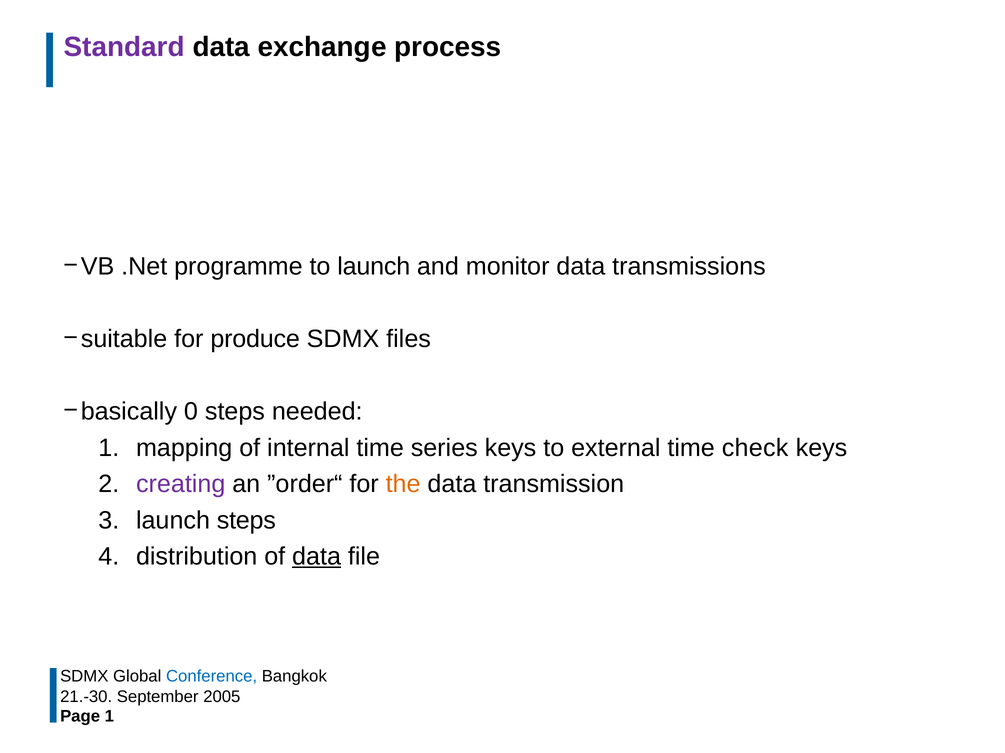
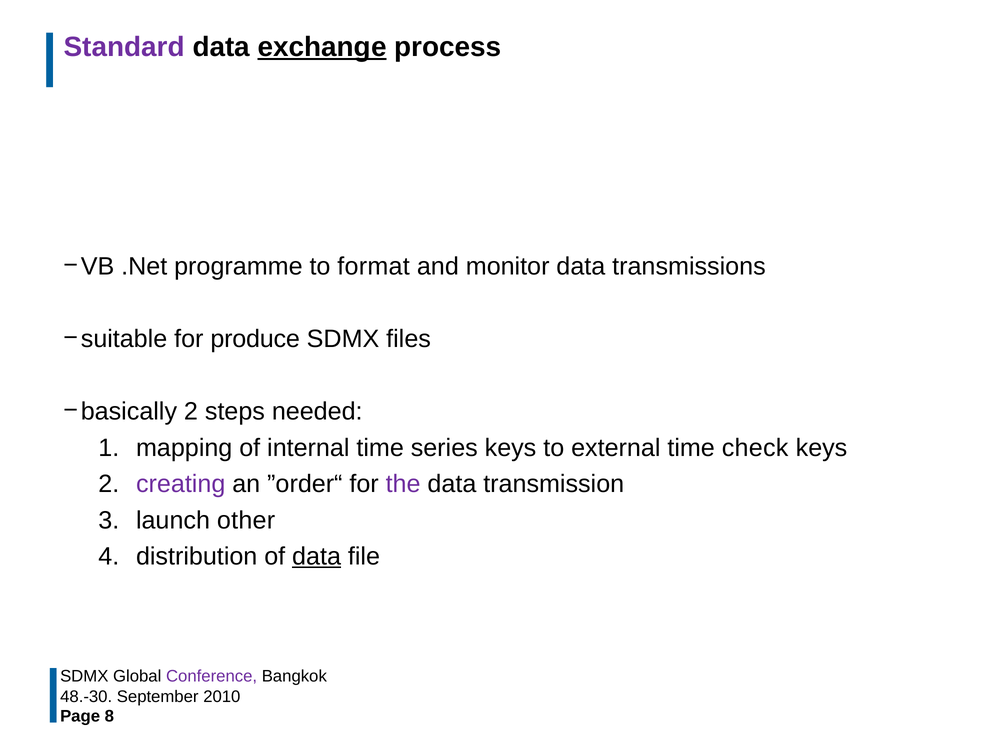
exchange underline: none -> present
to launch: launch -> format
0 at (191, 412): 0 -> 2
the colour: orange -> purple
launch steps: steps -> other
Conference colour: blue -> purple
21.-30: 21.-30 -> 48.-30
2005: 2005 -> 2010
Page 1: 1 -> 8
